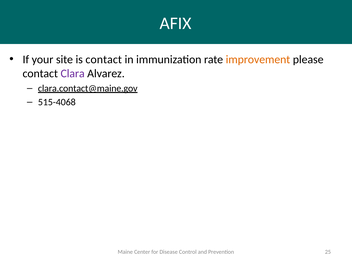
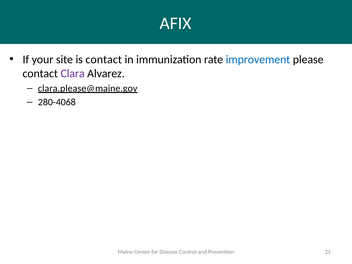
improvement colour: orange -> blue
clara.contact@maine.gov: clara.contact@maine.gov -> clara.please@maine.gov
515-4068: 515-4068 -> 280-4068
